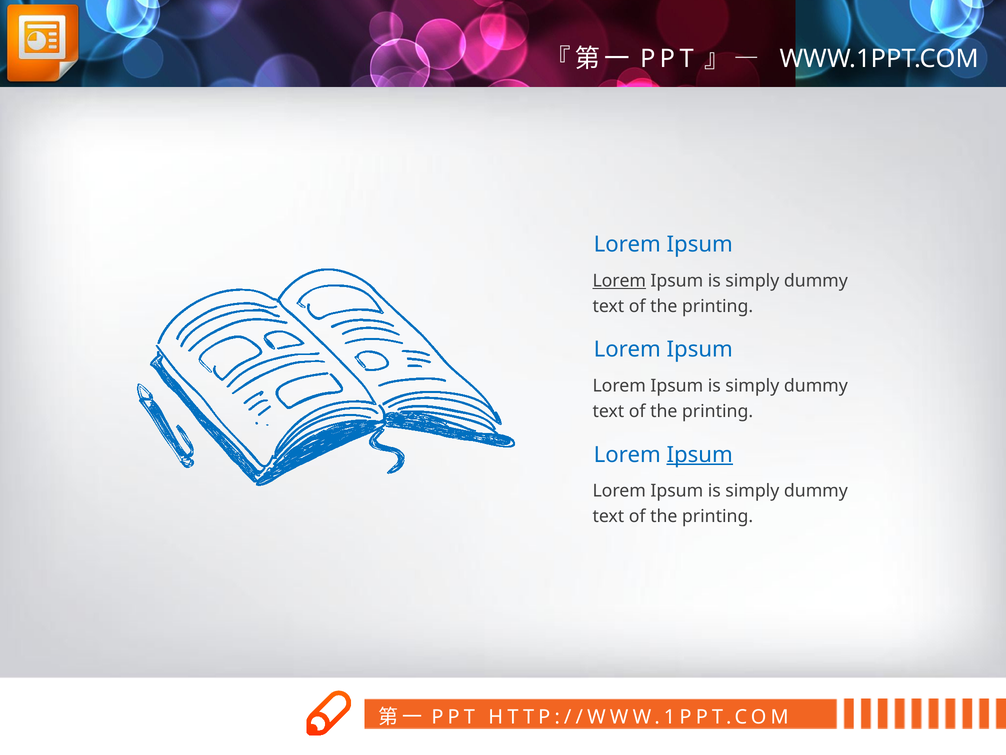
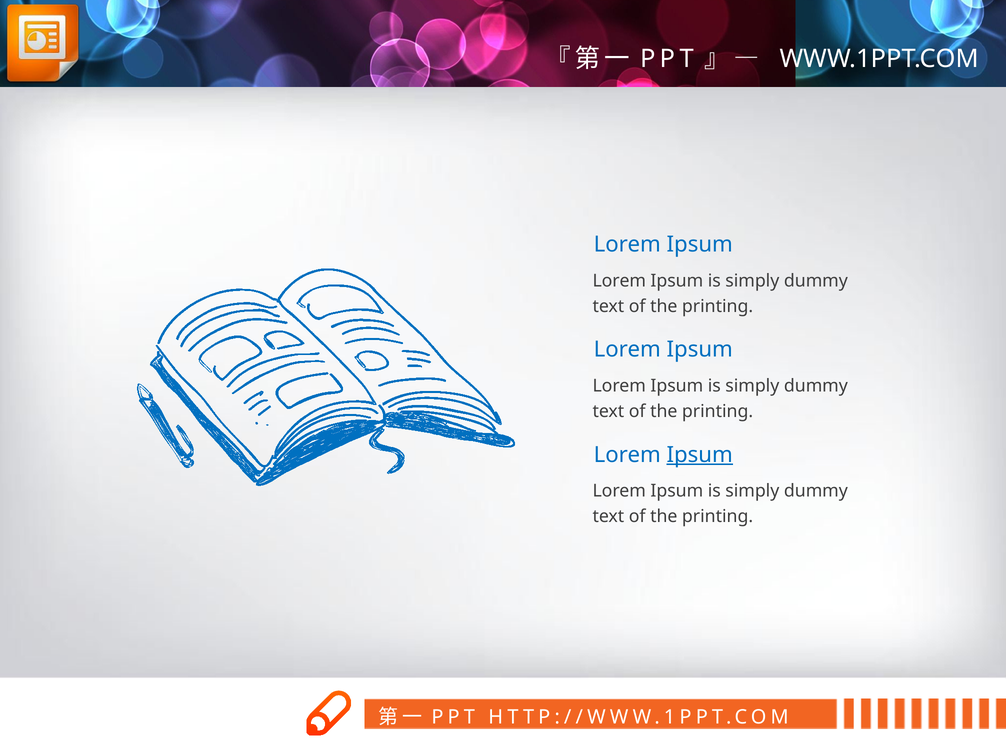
Lorem at (619, 281) underline: present -> none
